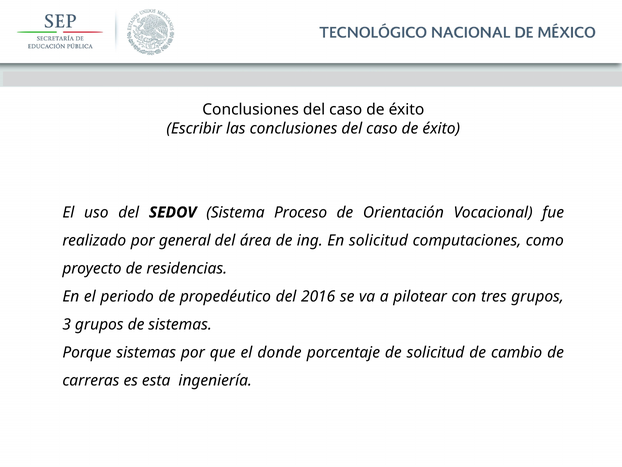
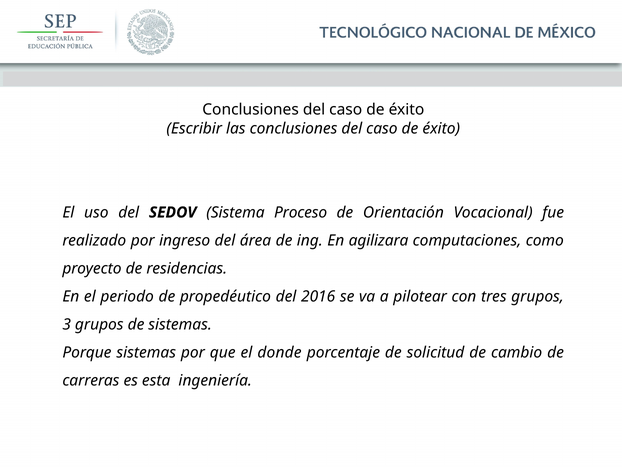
general: general -> ingreso
En solicitud: solicitud -> agilizara
